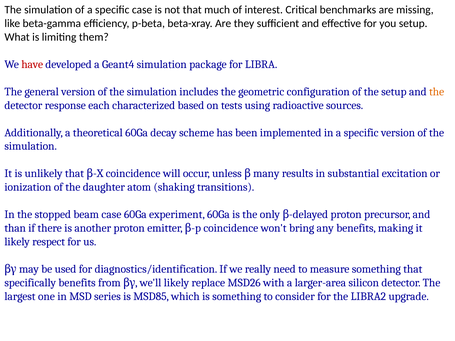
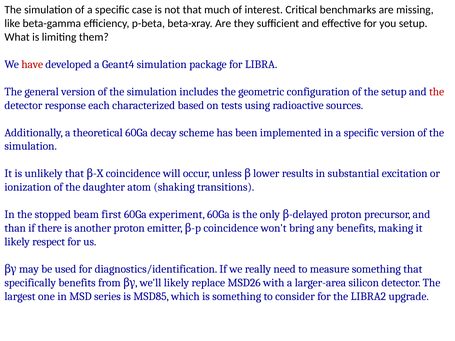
the at (437, 92) colour: orange -> red
many: many -> lower
beam case: case -> first
